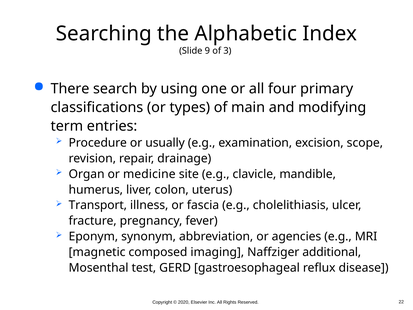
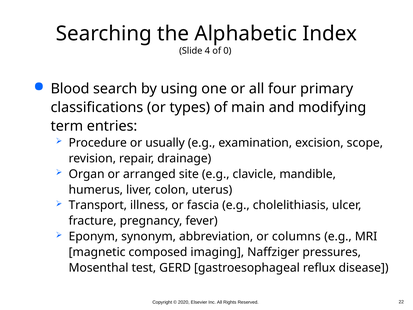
9: 9 -> 4
3: 3 -> 0
There: There -> Blood
medicine: medicine -> arranged
agencies: agencies -> columns
additional: additional -> pressures
